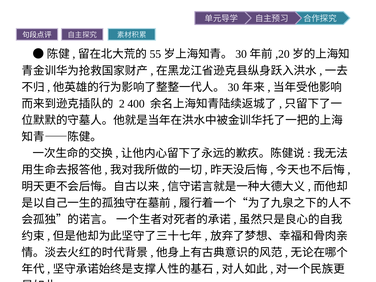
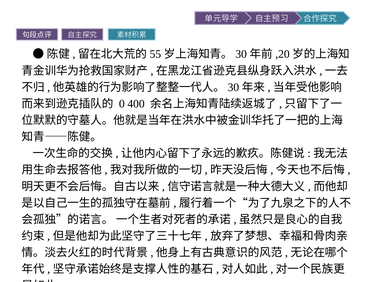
2: 2 -> 0
